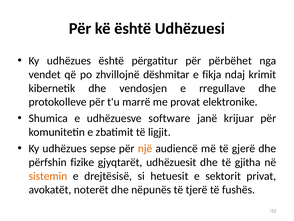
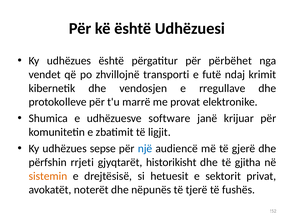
dëshmitar: dëshmitar -> transporti
fikja: fikja -> futë
një colour: orange -> blue
fizike: fizike -> rrjeti
udhëzuesit: udhëzuesit -> historikisht
